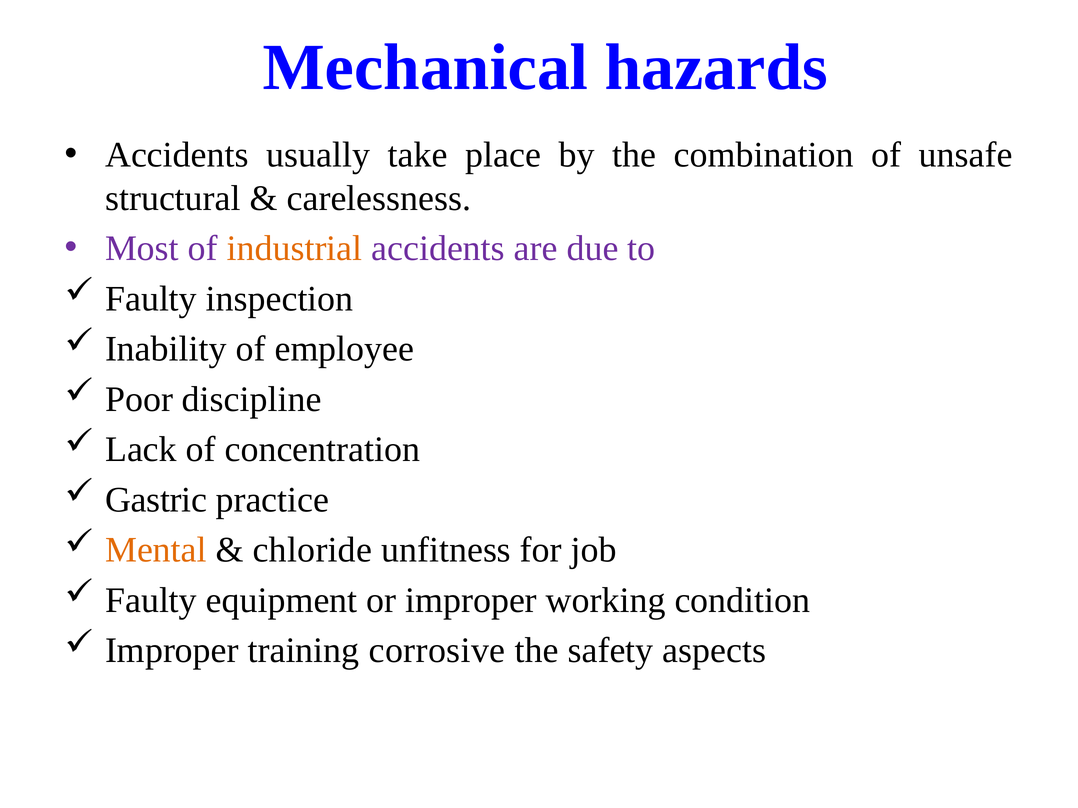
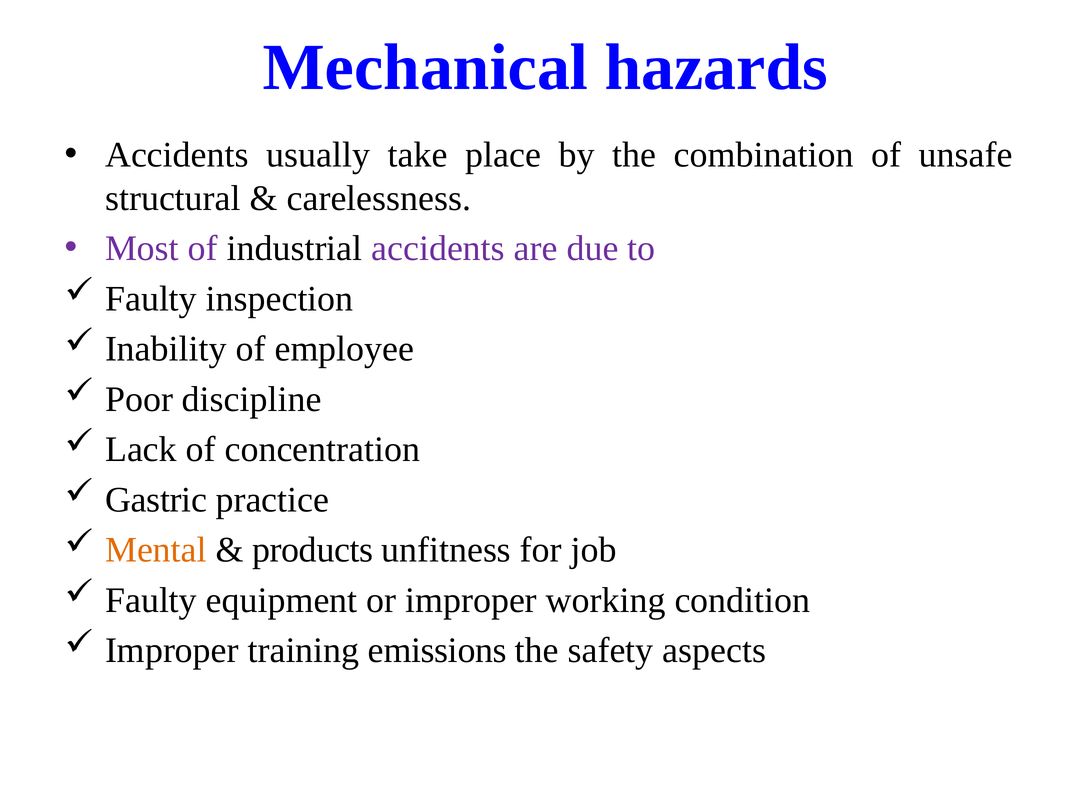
industrial colour: orange -> black
chloride: chloride -> products
corrosive: corrosive -> emissions
